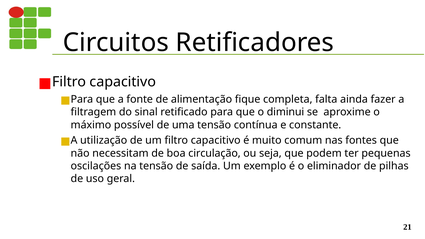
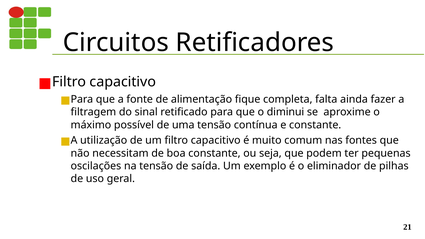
boa circulação: circulação -> constante
